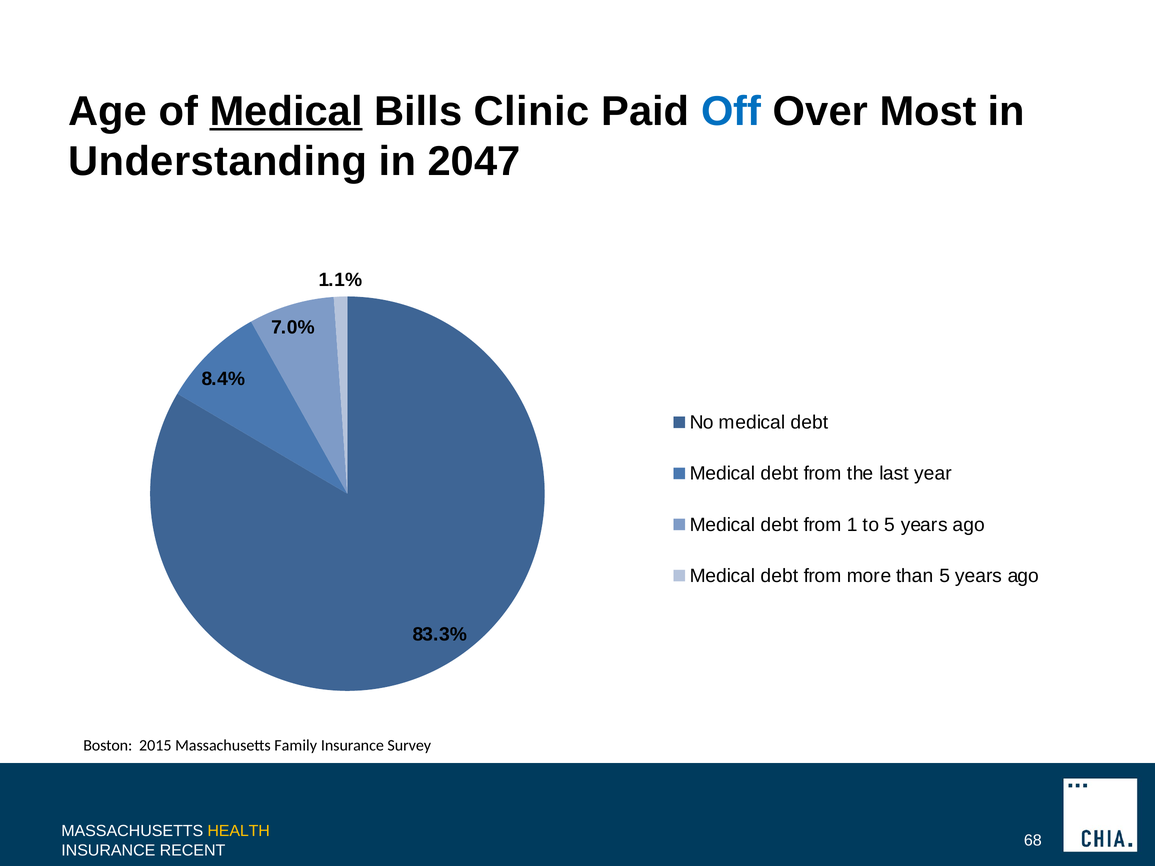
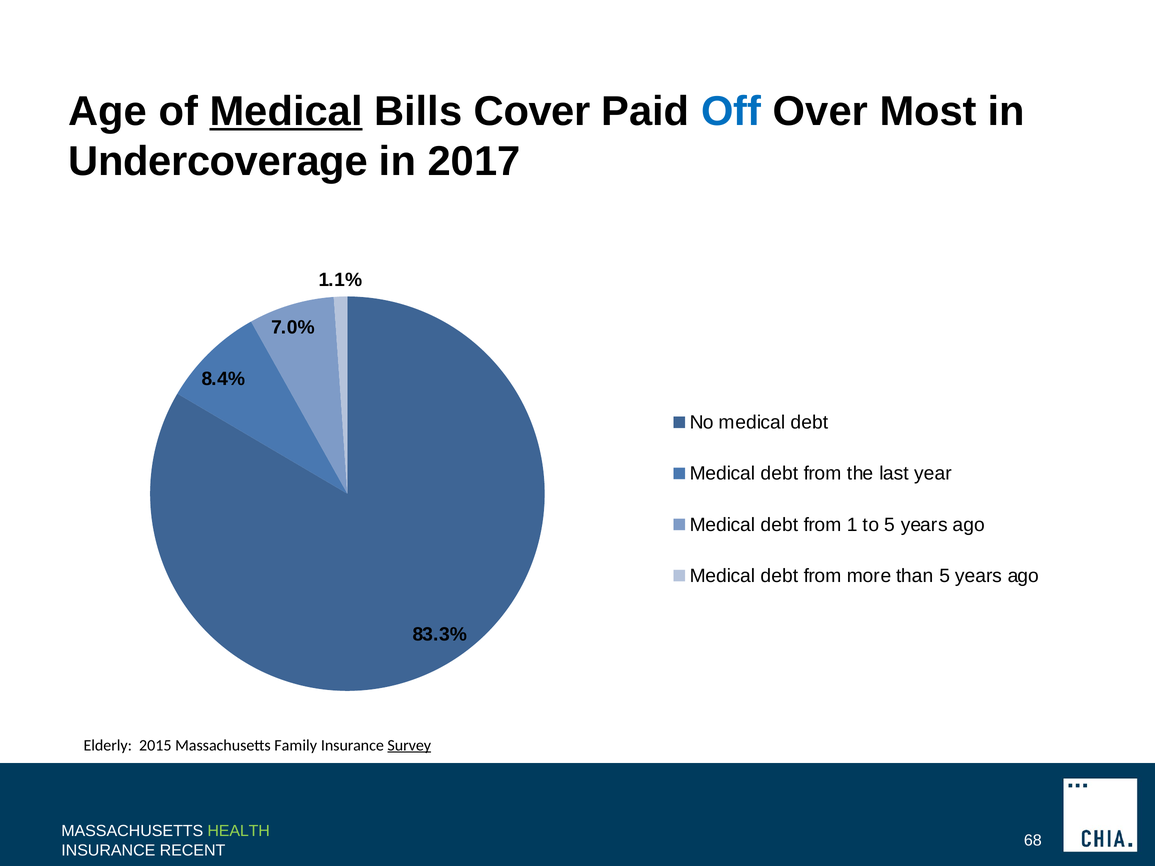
Clinic: Clinic -> Cover
Understanding: Understanding -> Undercoverage
2047: 2047 -> 2017
Boston: Boston -> Elderly
Survey underline: none -> present
HEALTH colour: yellow -> light green
